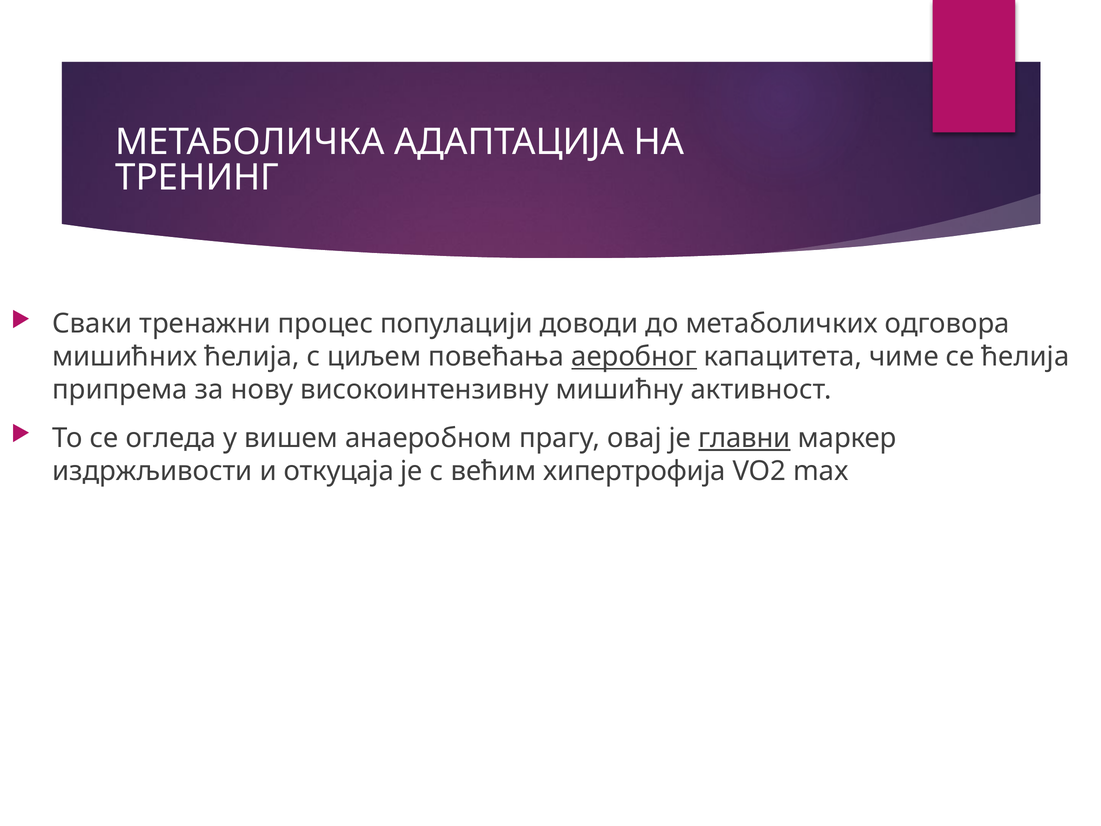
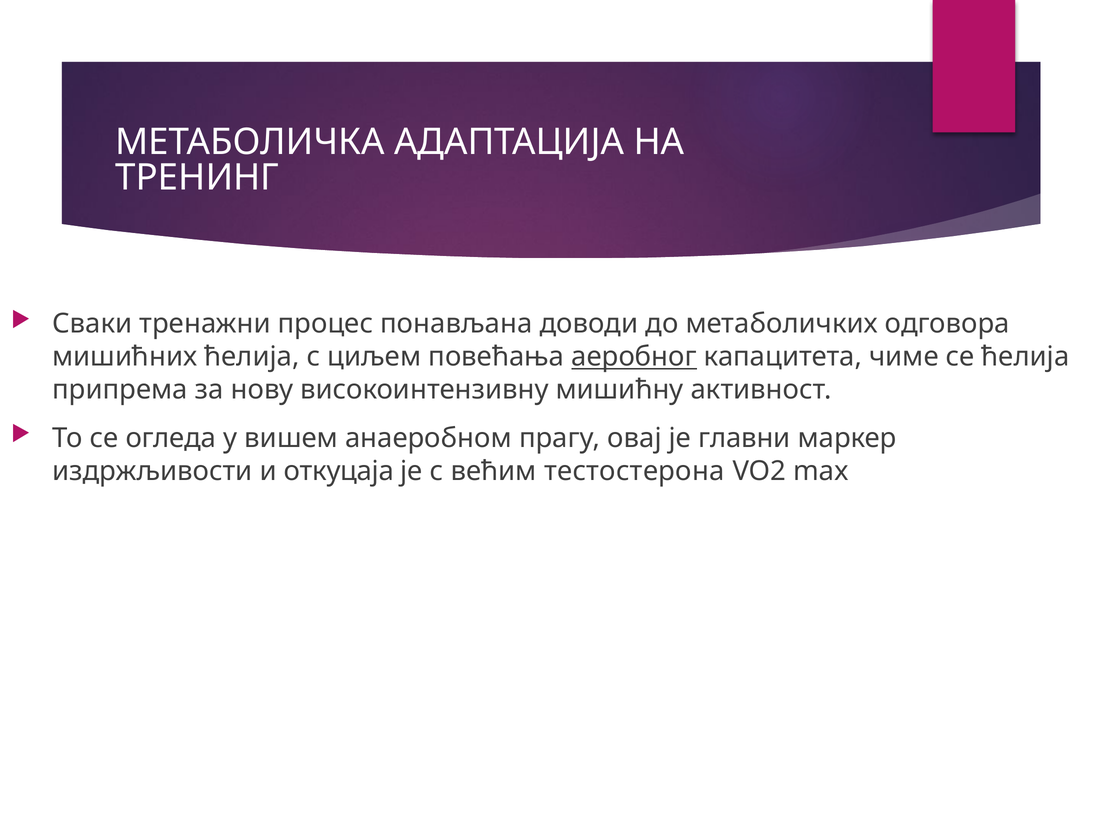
популацији: популацији -> понављана
главни underline: present -> none
хипертрофија: хипертрофија -> тестостерона
